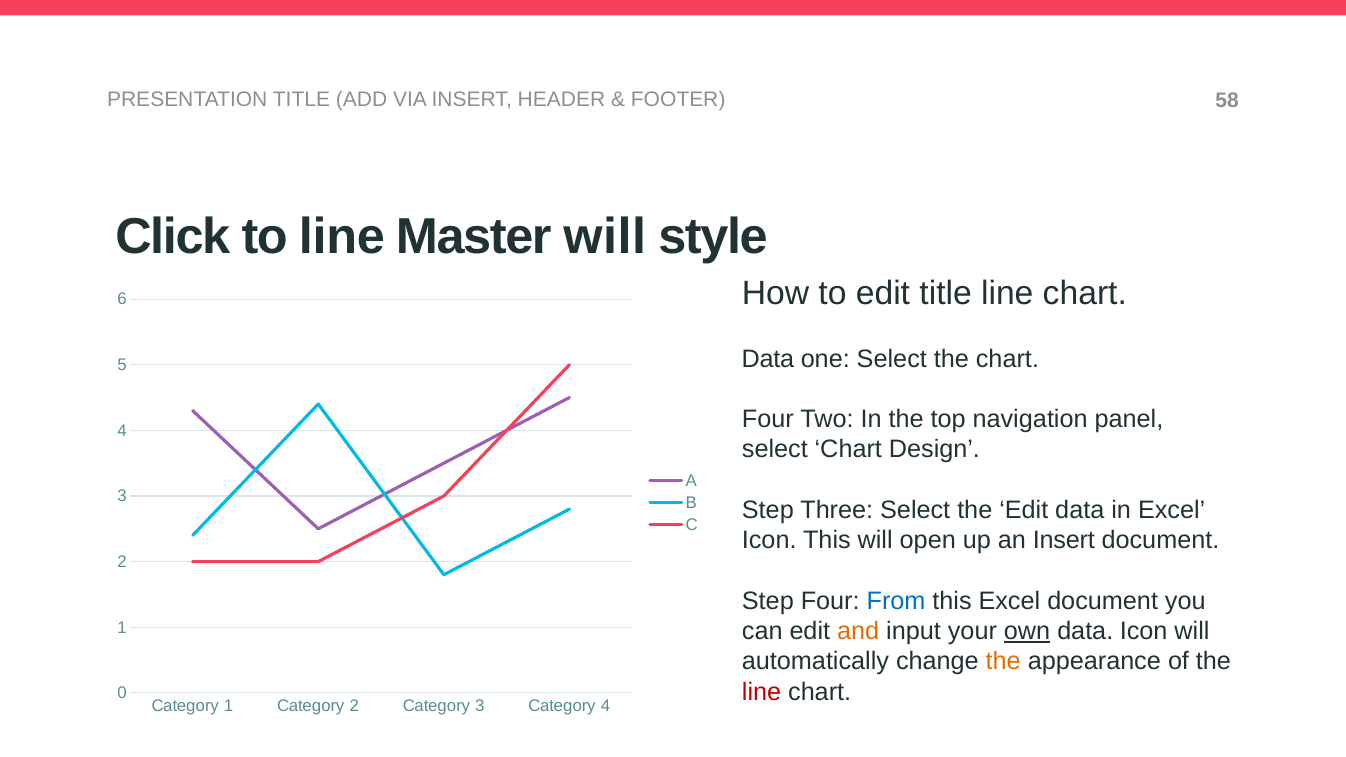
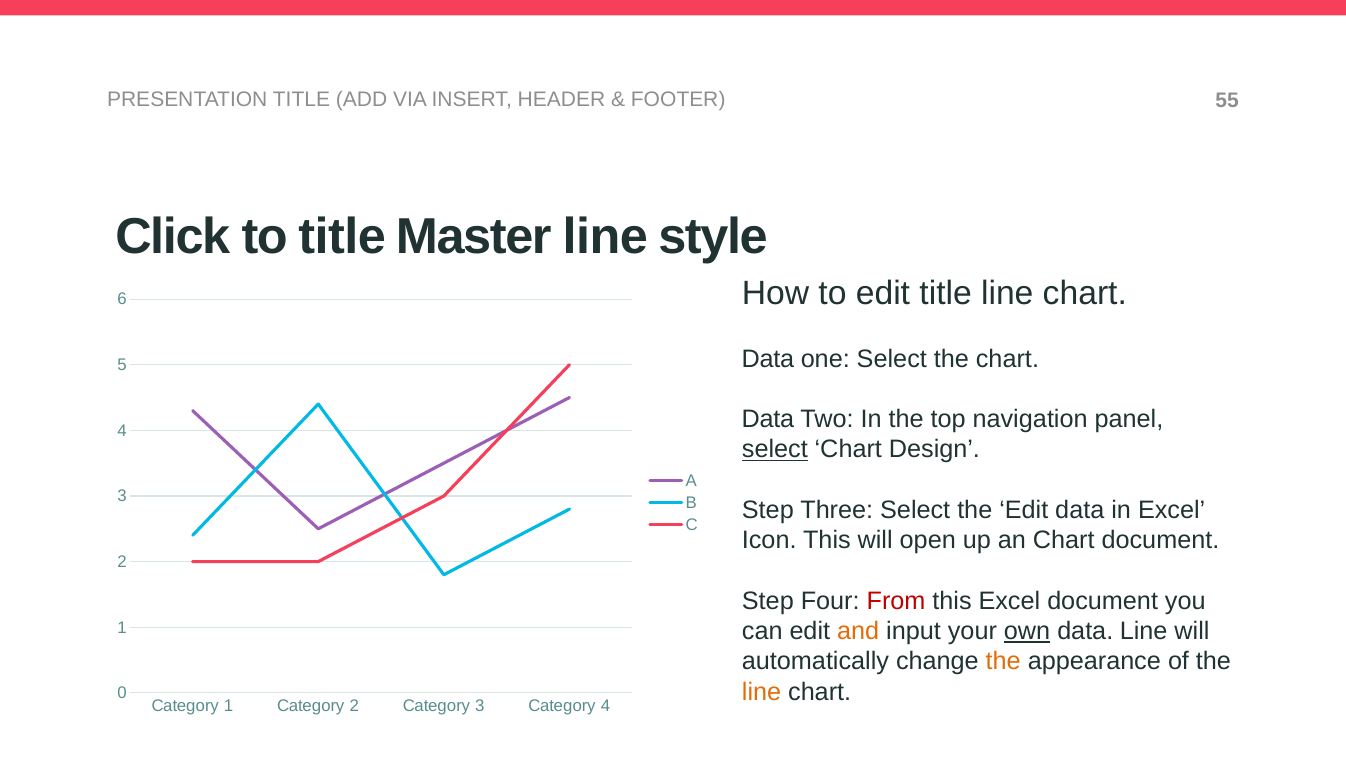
58: 58 -> 55
to line: line -> title
Master will: will -> line
Four at (768, 419): Four -> Data
select at (775, 450) underline: none -> present
an Insert: Insert -> Chart
From colour: blue -> red
data Icon: Icon -> Line
line at (762, 692) colour: red -> orange
